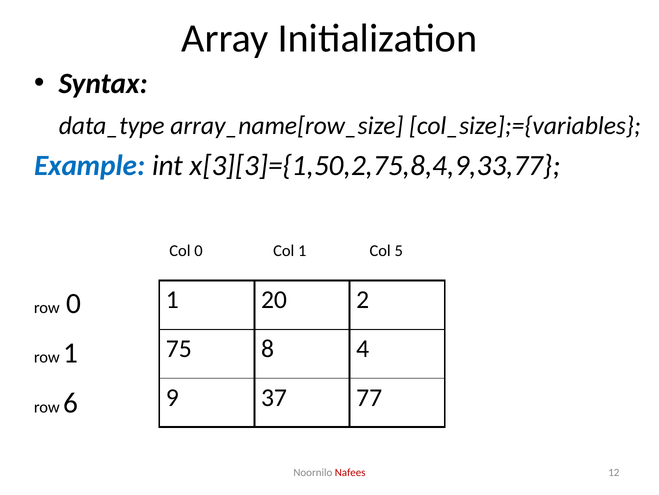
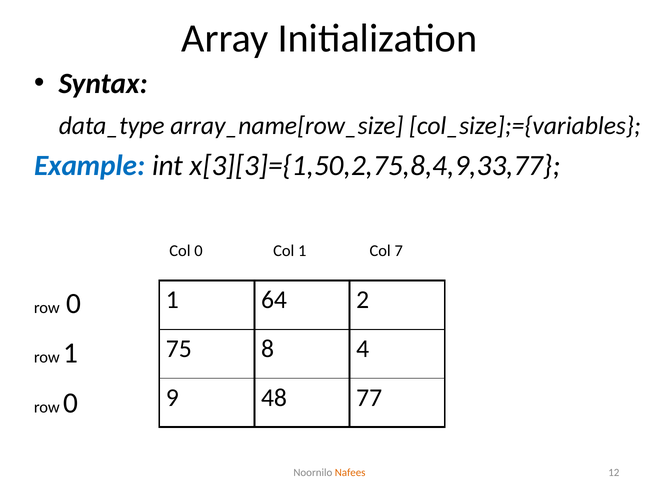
5: 5 -> 7
20: 20 -> 64
37: 37 -> 48
6 at (71, 403): 6 -> 0
Nafees colour: red -> orange
